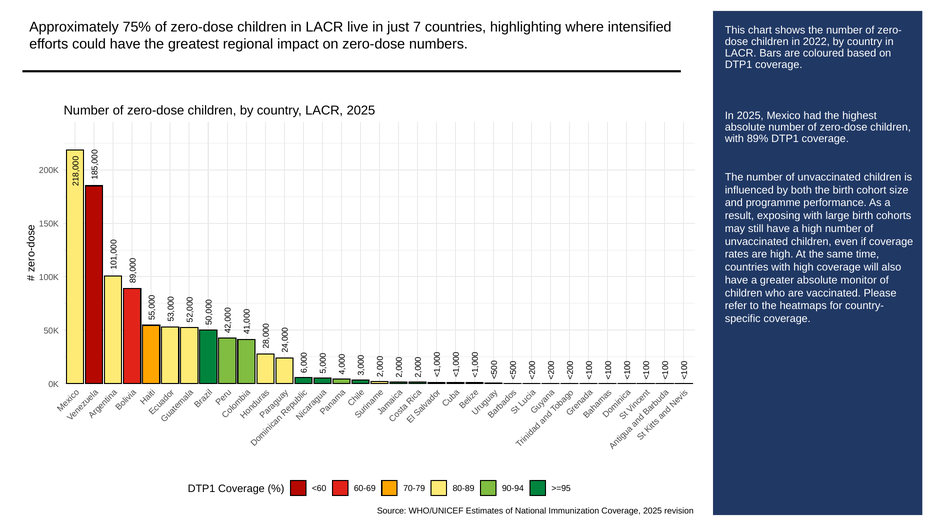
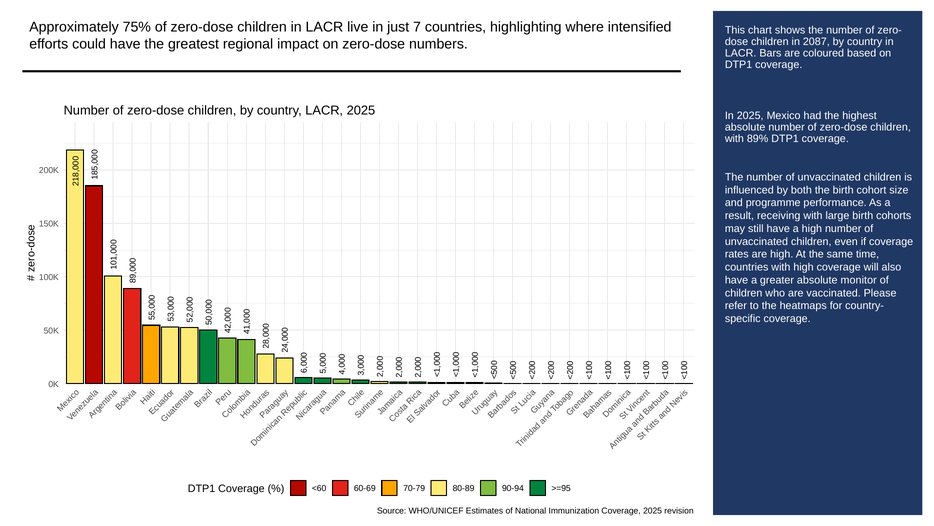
2022: 2022 -> 2087
exposing: exposing -> receiving
